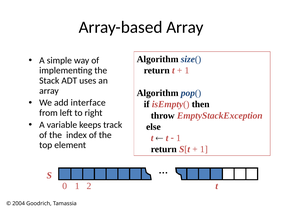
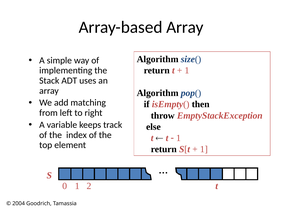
interface: interface -> matching
